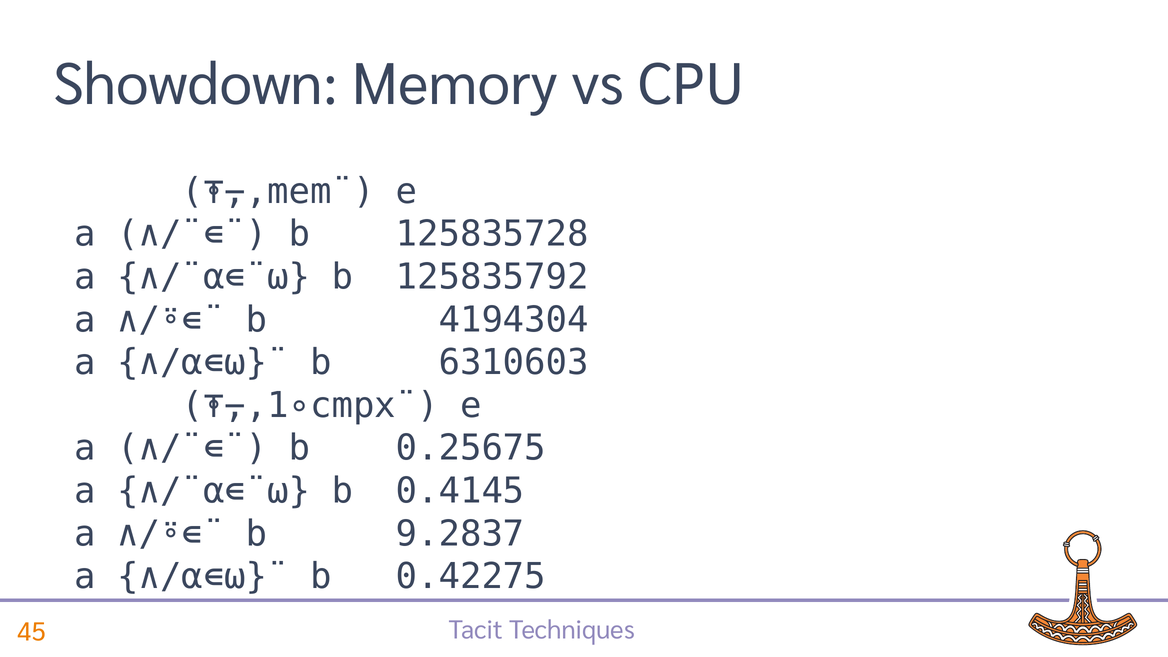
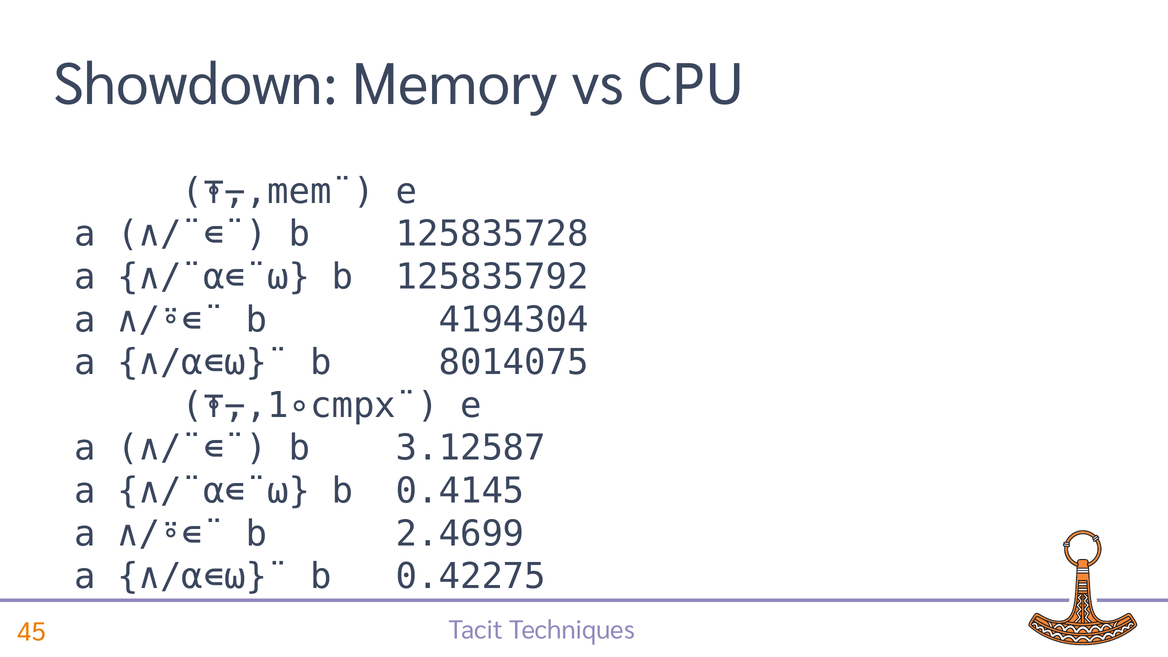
6310603: 6310603 -> 8014075
0.25675: 0.25675 -> 3.12587
9.2837: 9.2837 -> 2.4699
